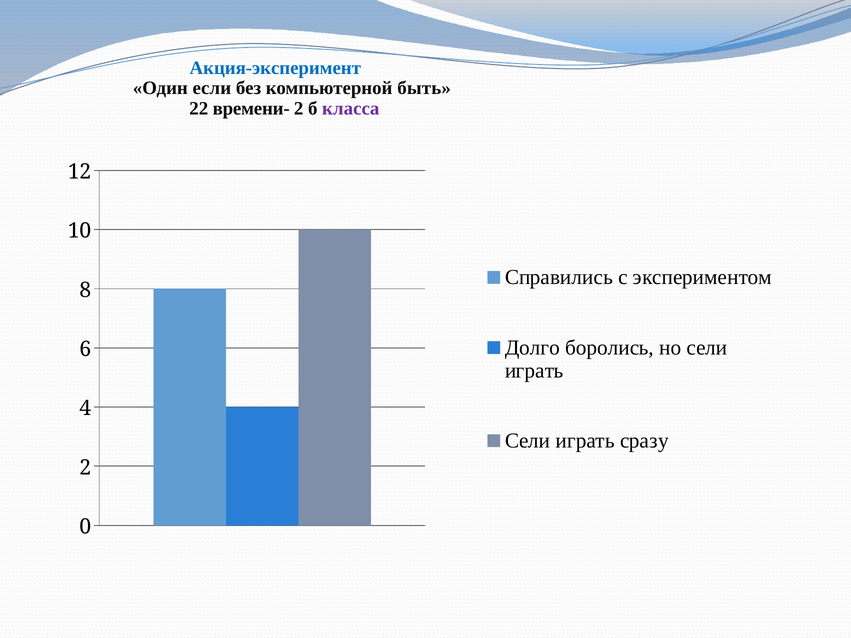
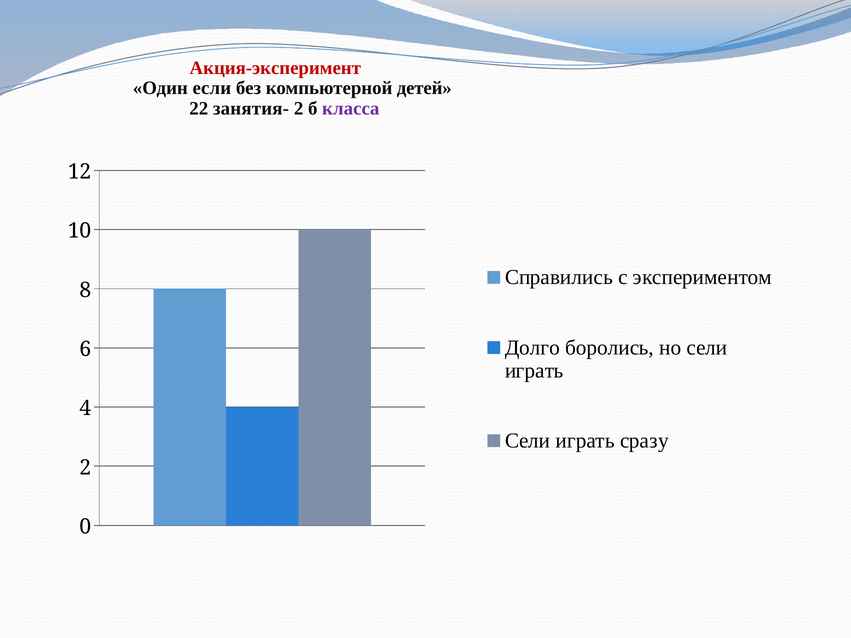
Акция-эксперимент colour: blue -> red
быть: быть -> детей
времени-: времени- -> занятия-
